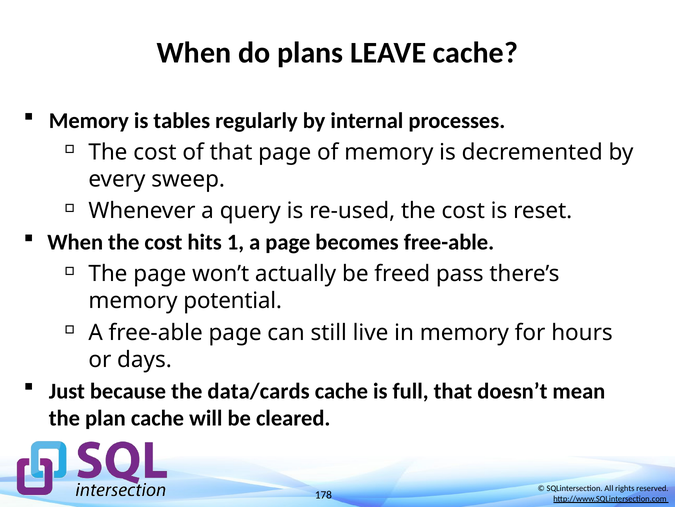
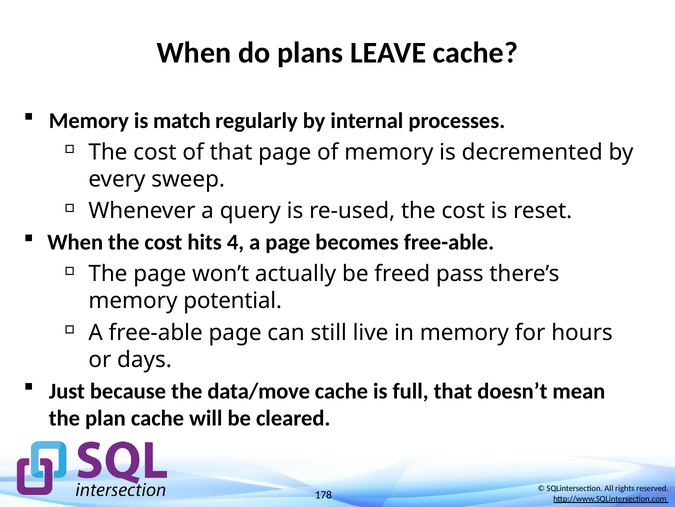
tables: tables -> match
1: 1 -> 4
data/cards: data/cards -> data/move
